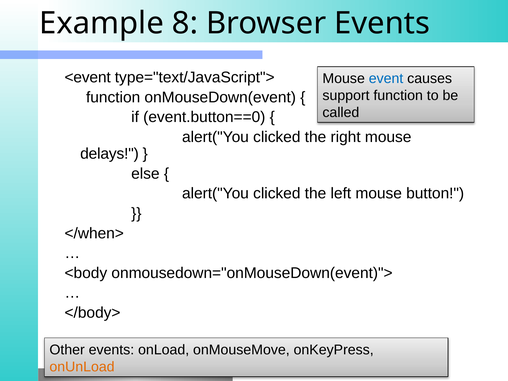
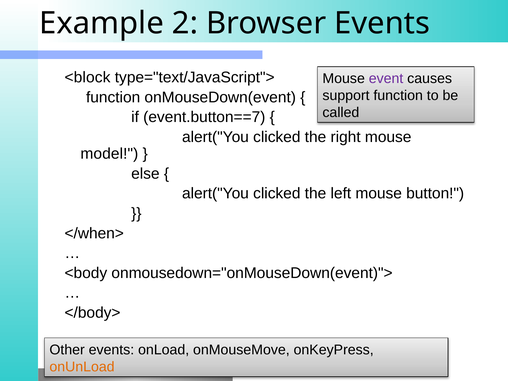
8: 8 -> 2
<event: <event -> <block
event colour: blue -> purple
event.button==0: event.button==0 -> event.button==7
delays: delays -> model
